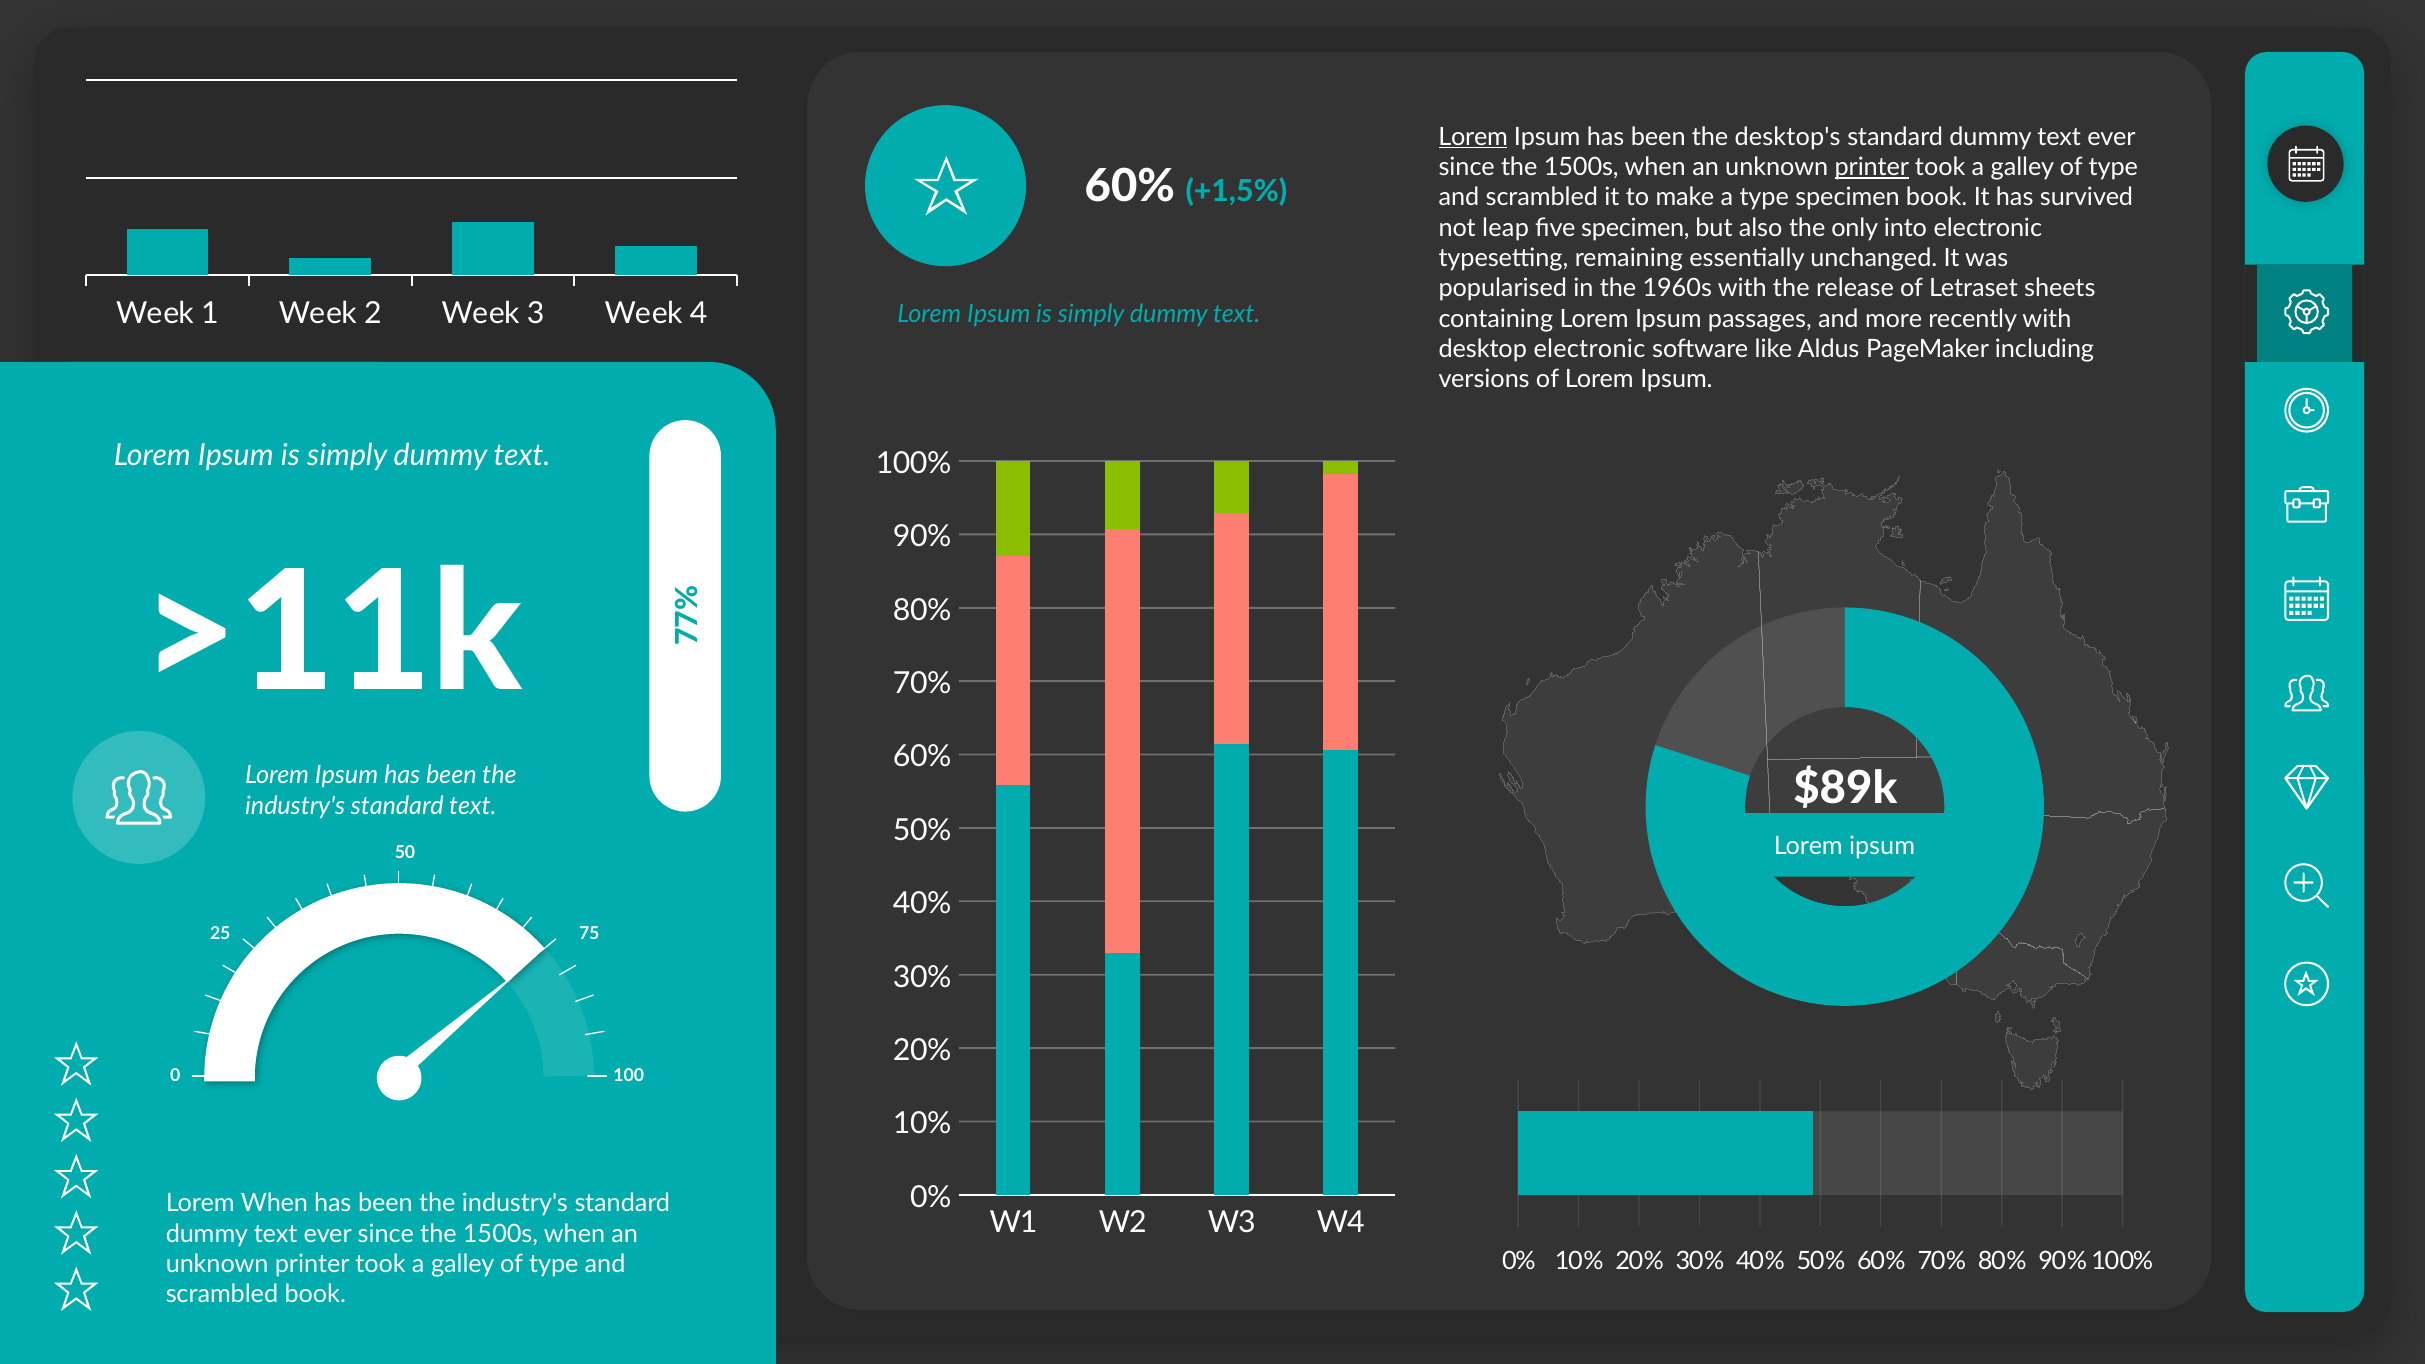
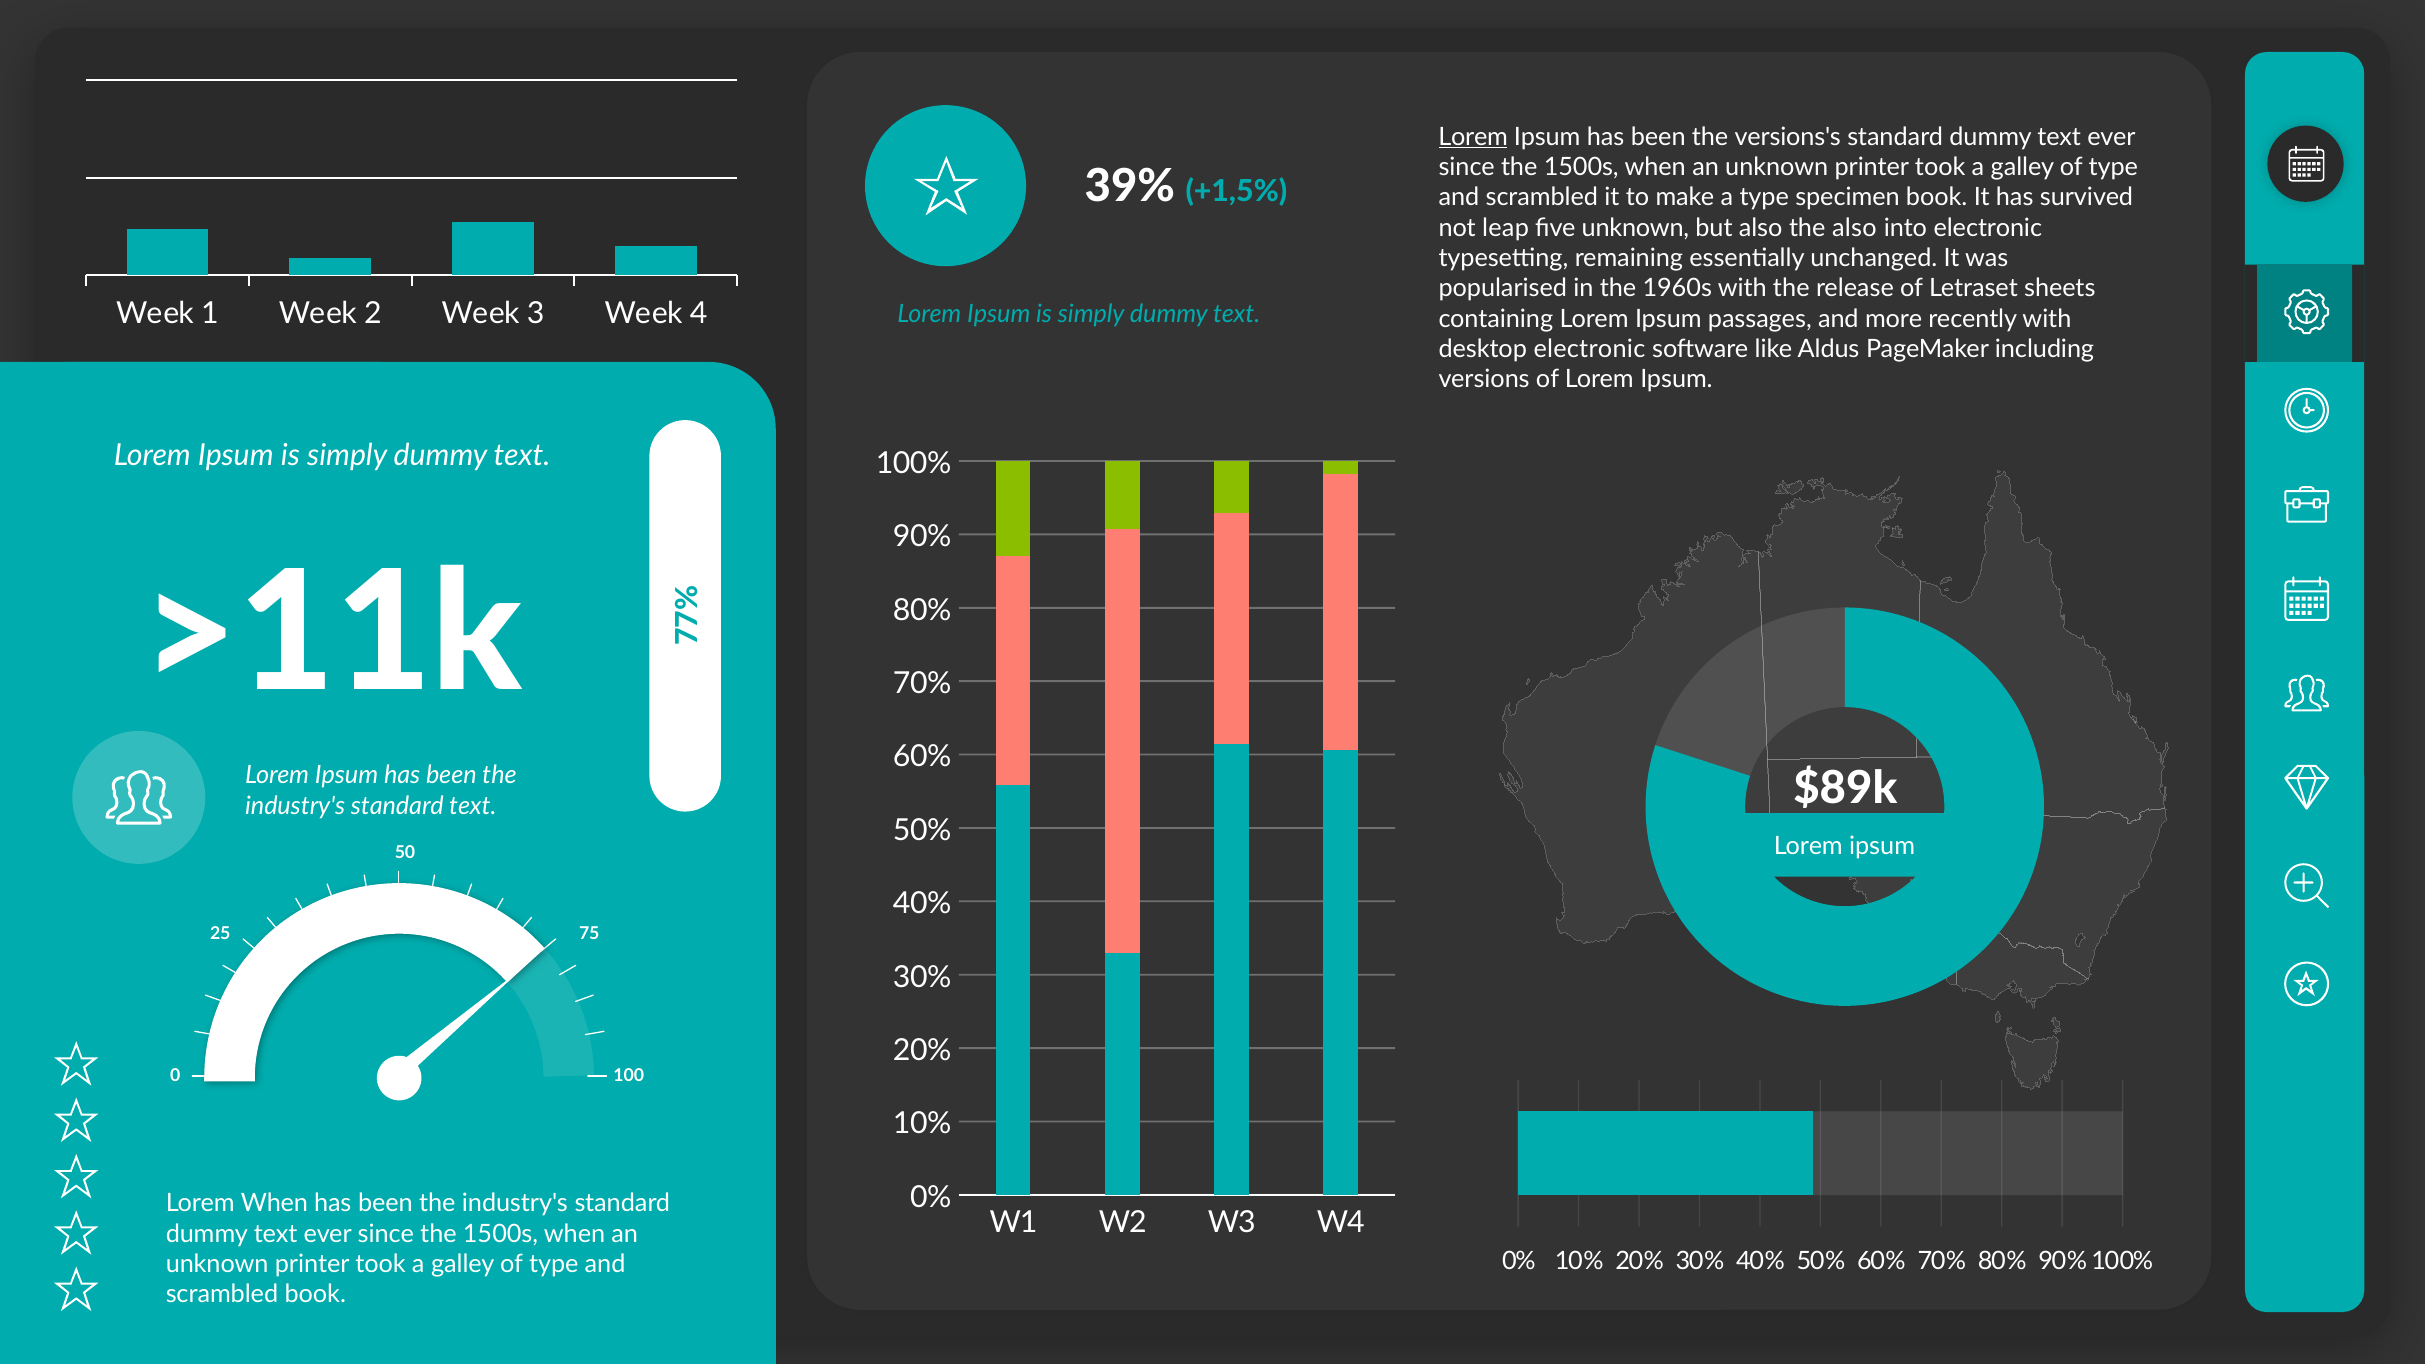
desktop's: desktop's -> versions's
printer at (1872, 167) underline: present -> none
60% at (1130, 187): 60% -> 39%
five specimen: specimen -> unknown
the only: only -> also
